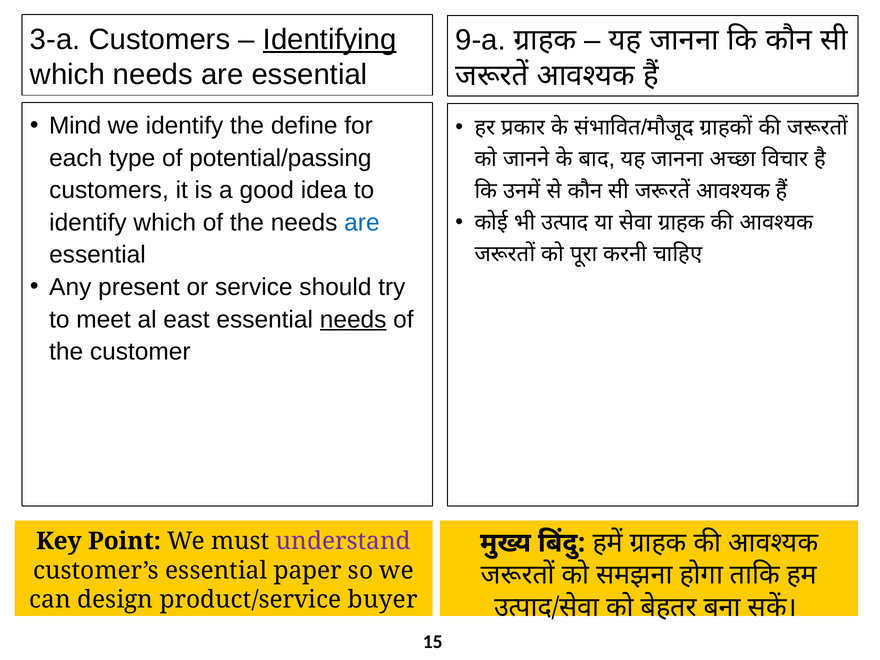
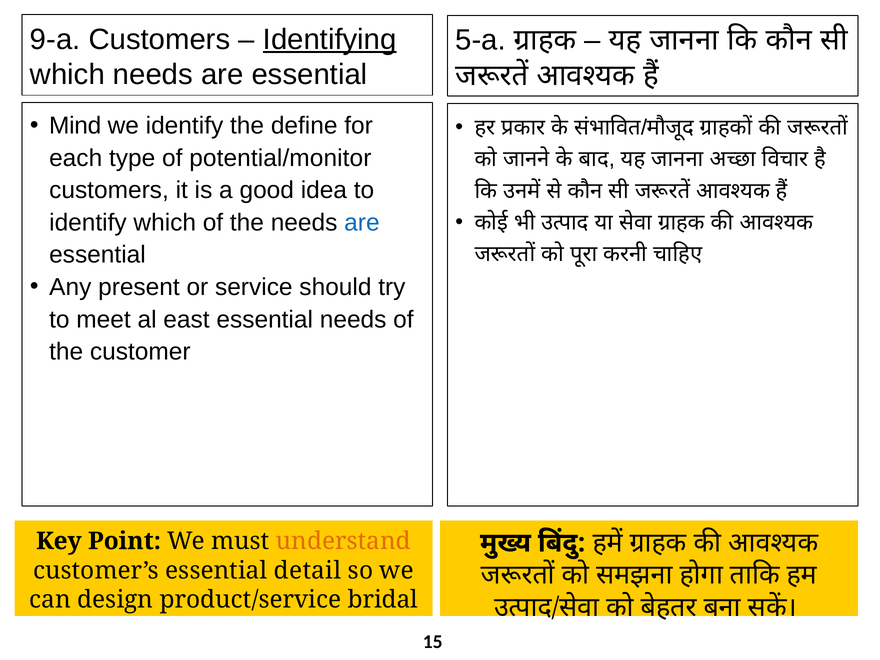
3-a: 3-a -> 9-a
9-a: 9-a -> 5-a
potential/passing: potential/passing -> potential/monitor
needs at (353, 319) underline: present -> none
understand colour: purple -> orange
paper: paper -> detail
buyer: buyer -> bridal
